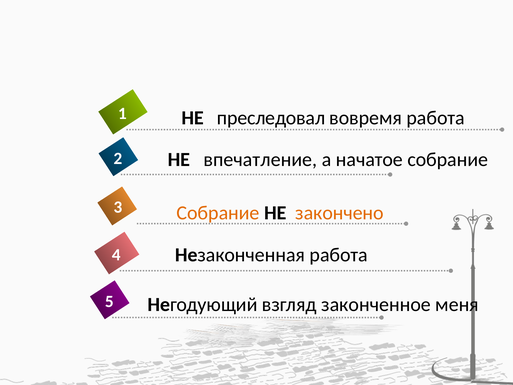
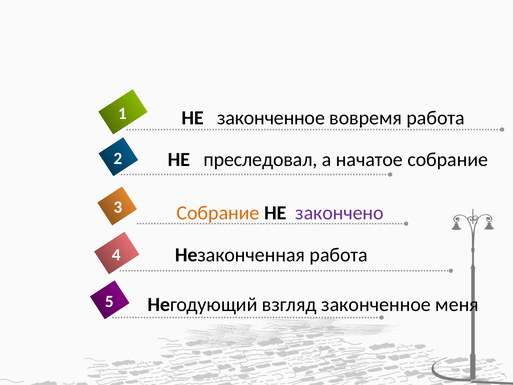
НЕ преследовал: преследовал -> законченное
впечатление: впечатление -> преследовал
закончено colour: orange -> purple
